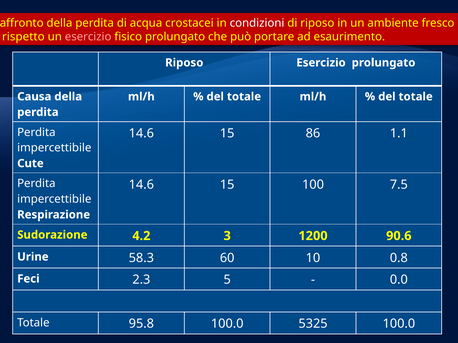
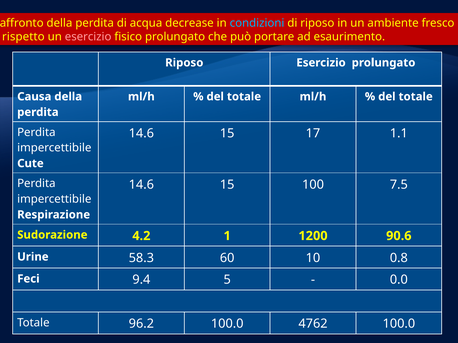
crostacei: crostacei -> decrease
condizioni colour: white -> light blue
86: 86 -> 17
3: 3 -> 1
2.3: 2.3 -> 9.4
95.8: 95.8 -> 96.2
5325: 5325 -> 4762
